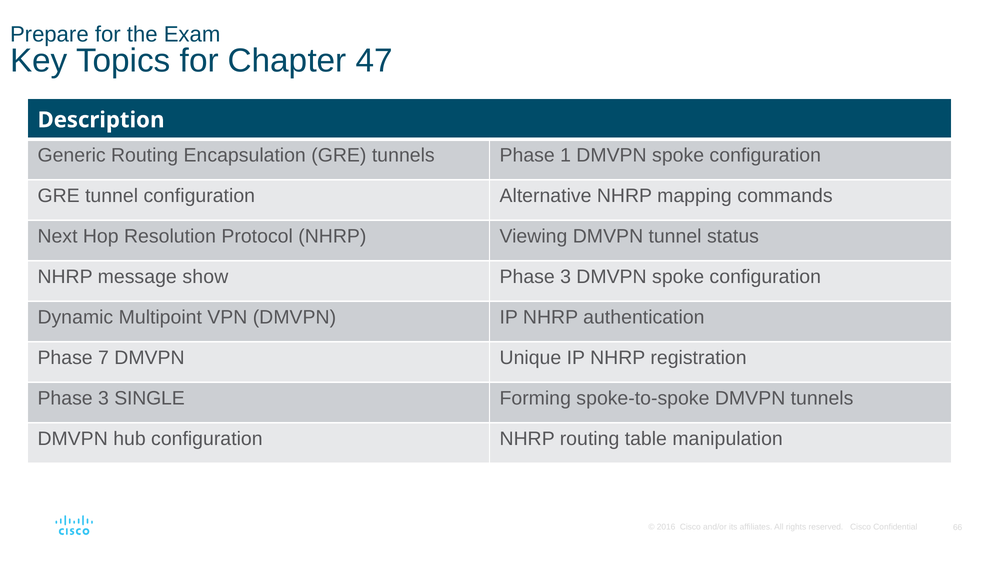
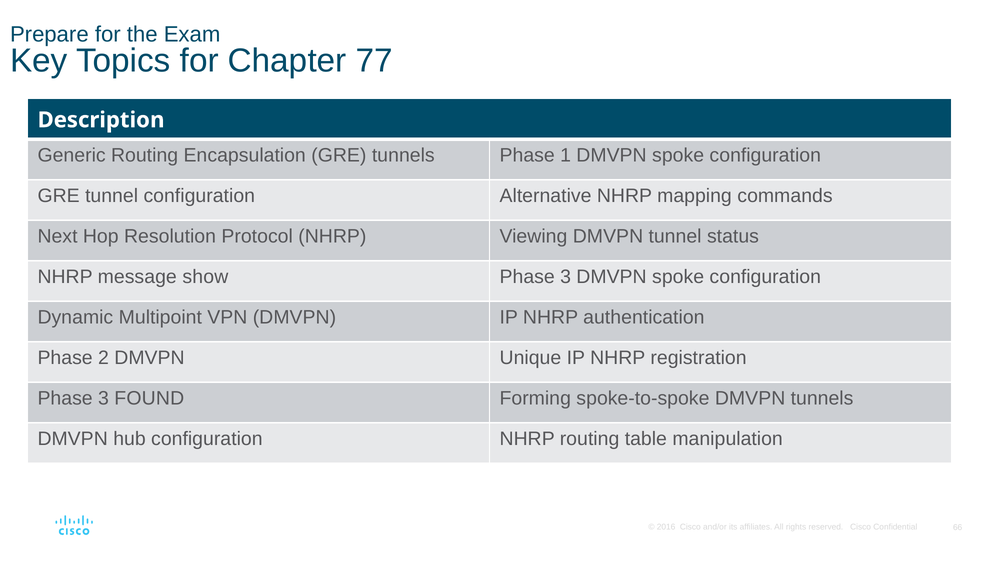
47: 47 -> 77
7: 7 -> 2
SINGLE: SINGLE -> FOUND
